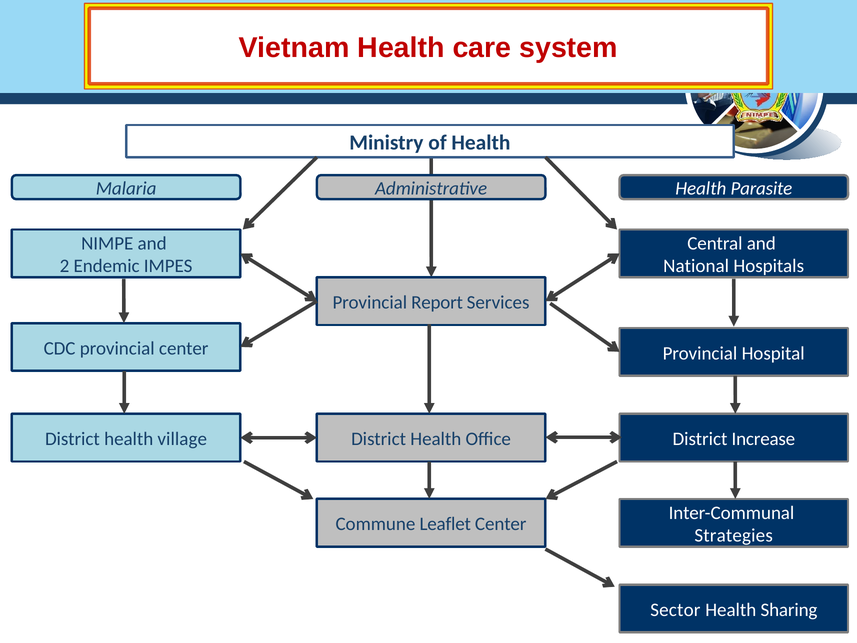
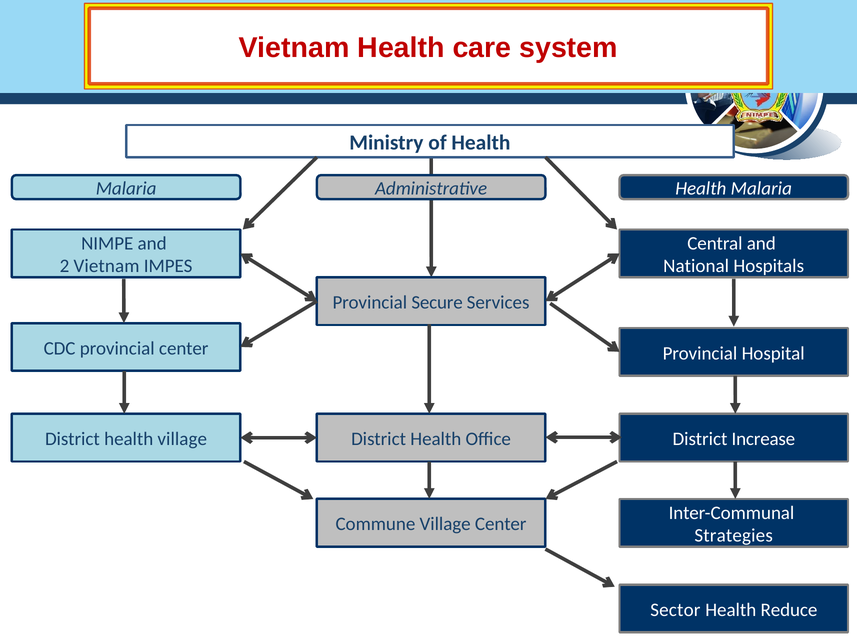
Administrative Health Parasite: Parasite -> Malaria
2 Endemic: Endemic -> Vietnam
Report: Report -> Secure
Commune Leaflet: Leaflet -> Village
Sharing: Sharing -> Reduce
